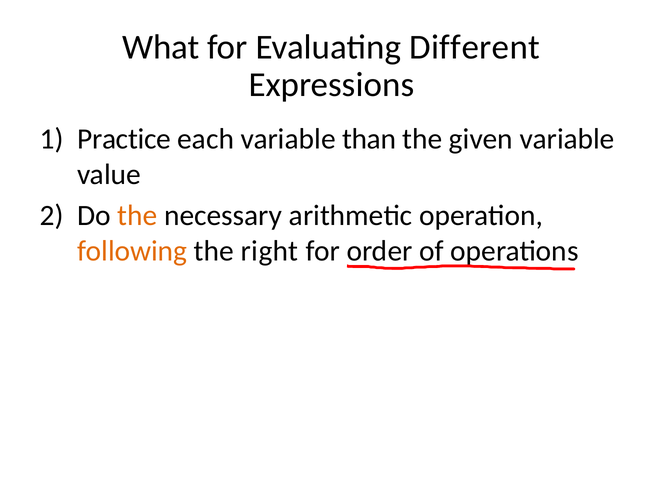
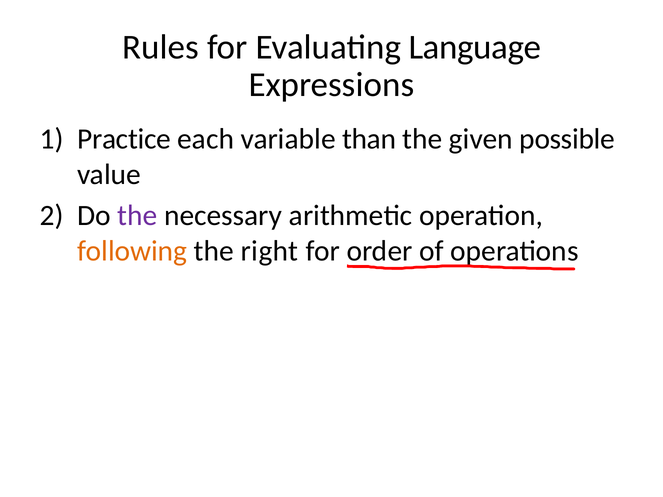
What: What -> Rules
Different: Different -> Language
given variable: variable -> possible
the at (137, 216) colour: orange -> purple
